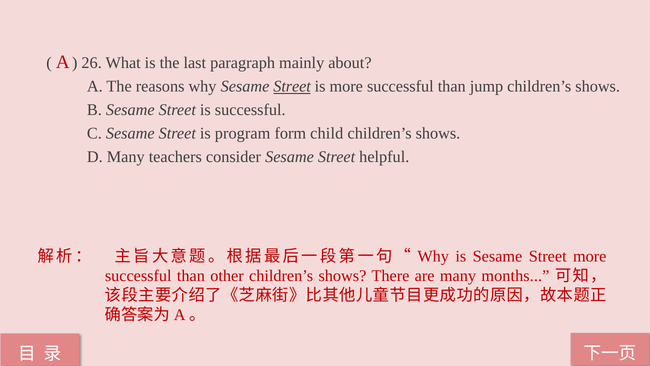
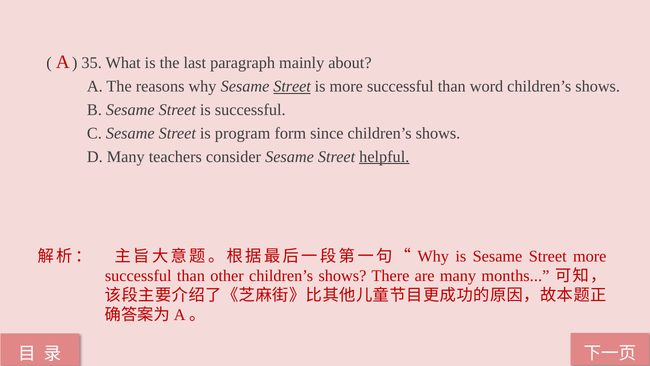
26: 26 -> 35
jump: jump -> word
child: child -> since
helpful underline: none -> present
